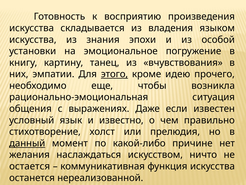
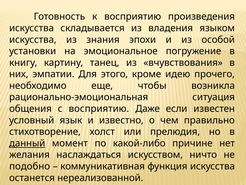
этого underline: present -> none
с выражениях: выражениях -> восприятию
остается: остается -> подобно
